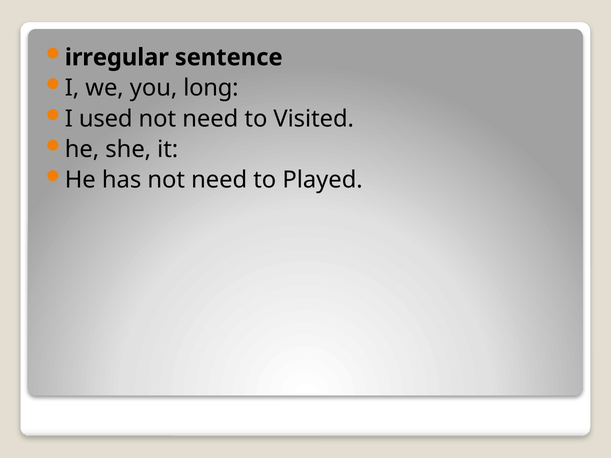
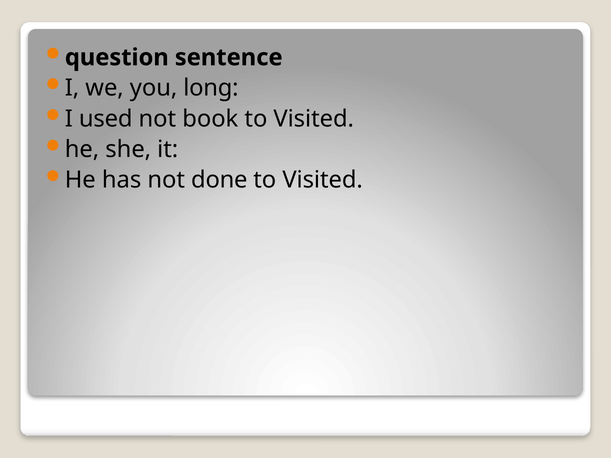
irregular: irregular -> question
need at (210, 119): need -> book
has not need: need -> done
Played at (323, 180): Played -> Visited
